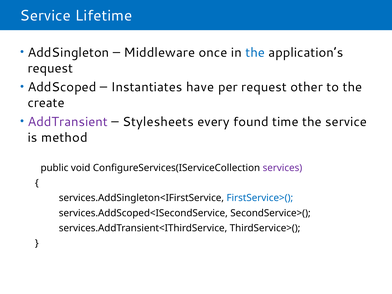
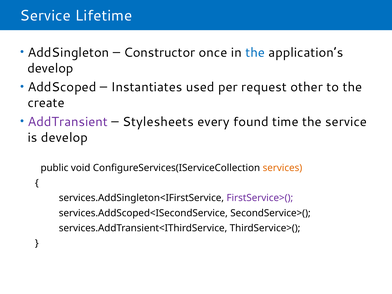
Middleware: Middleware -> Constructor
request at (50, 68): request -> develop
have: have -> used
is method: method -> develop
services colour: purple -> orange
FirstService>( colour: blue -> purple
